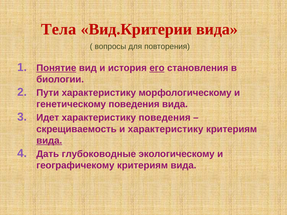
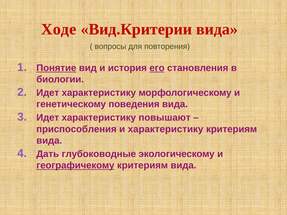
Тела: Тела -> Ходе
Пути at (48, 93): Пути -> Идет
характеристику поведения: поведения -> повышают
скрещиваемость: скрещиваемость -> приспособления
вида at (49, 141) underline: present -> none
географичекому underline: none -> present
